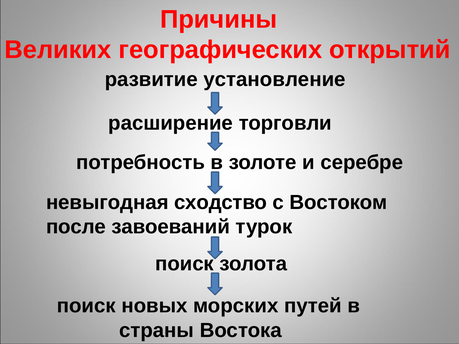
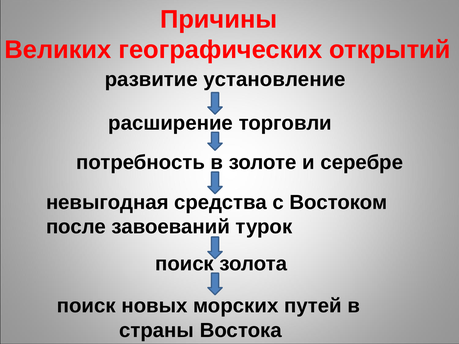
сходство: сходство -> средства
